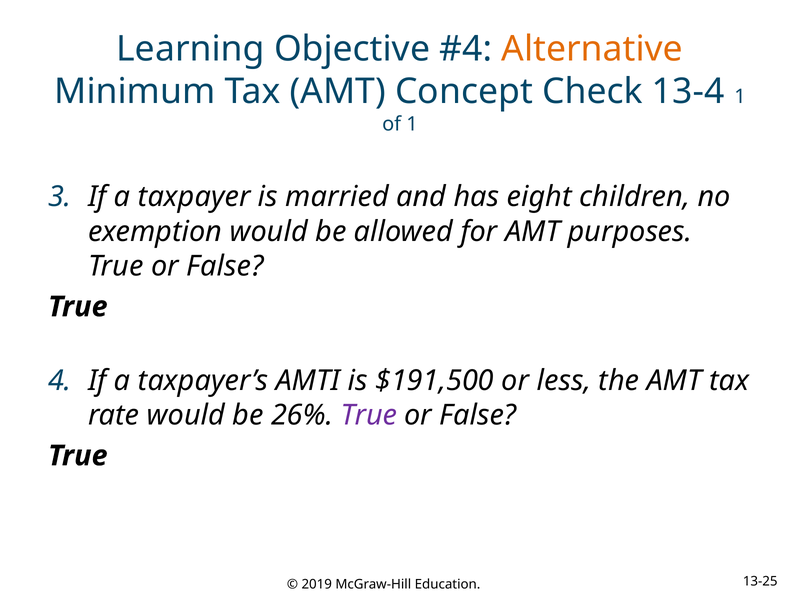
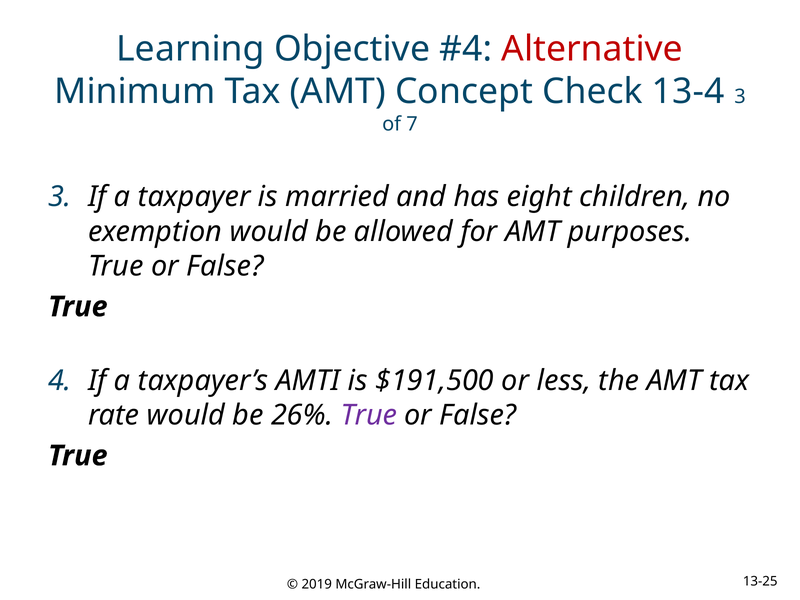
Alternative colour: orange -> red
13-4 1: 1 -> 3
of 1: 1 -> 7
